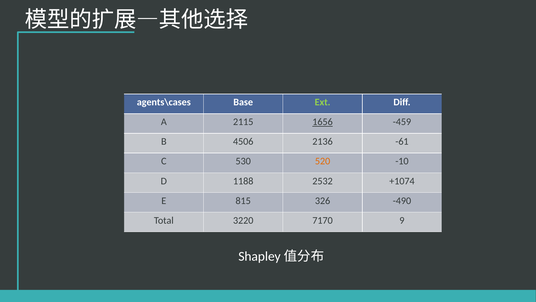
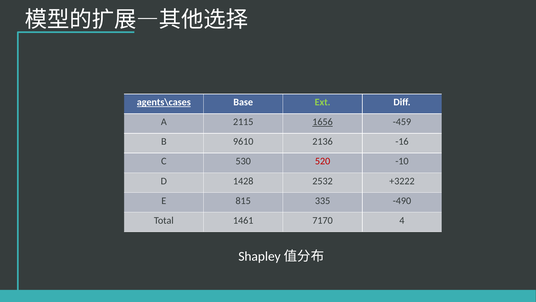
agents\cases underline: none -> present
4506: 4506 -> 9610
-61: -61 -> -16
520 colour: orange -> red
1188: 1188 -> 1428
+1074: +1074 -> +3222
326: 326 -> 335
3220: 3220 -> 1461
9: 9 -> 4
